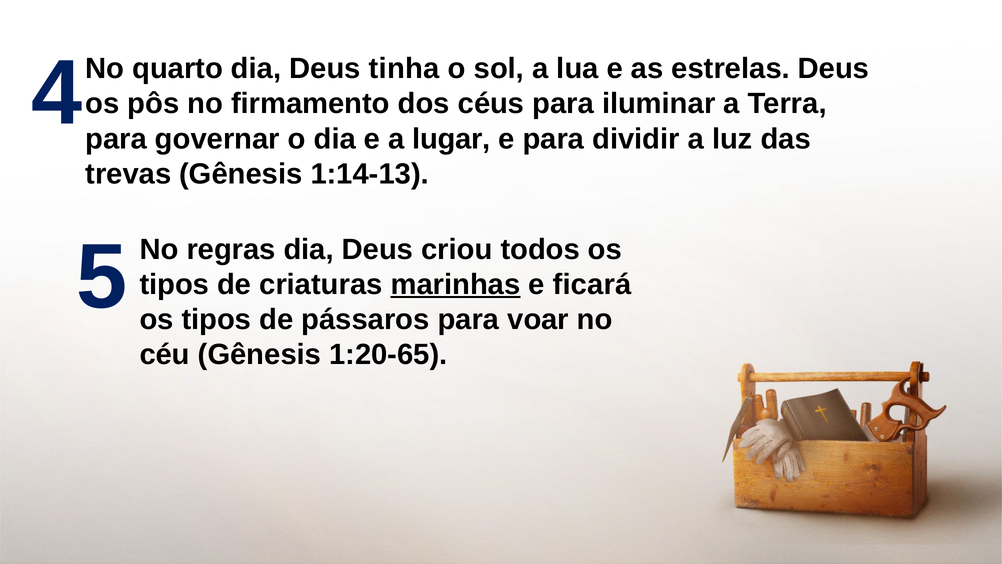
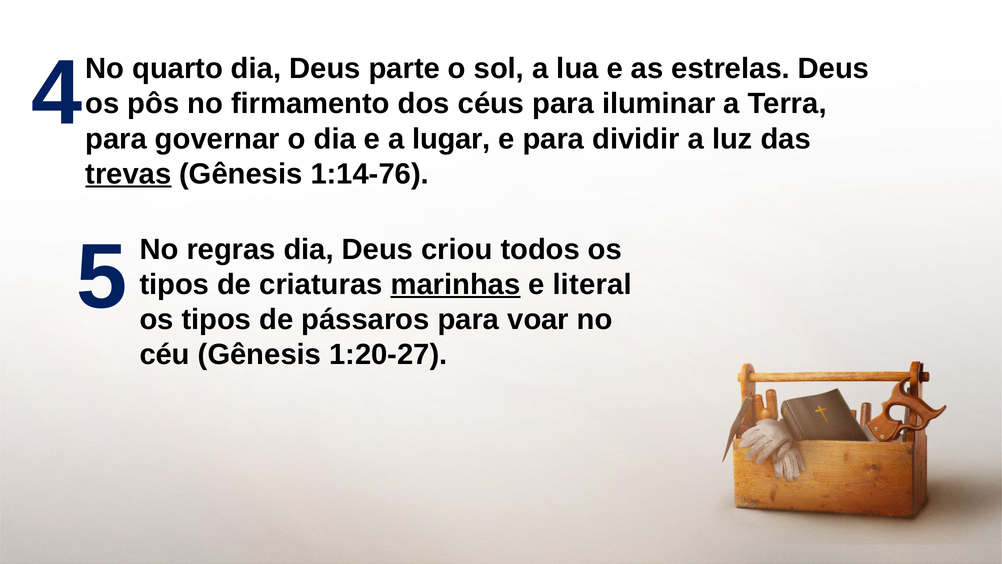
tinha: tinha -> parte
trevas underline: none -> present
1:14-13: 1:14-13 -> 1:14-76
ficará: ficará -> literal
1:20-65: 1:20-65 -> 1:20-27
